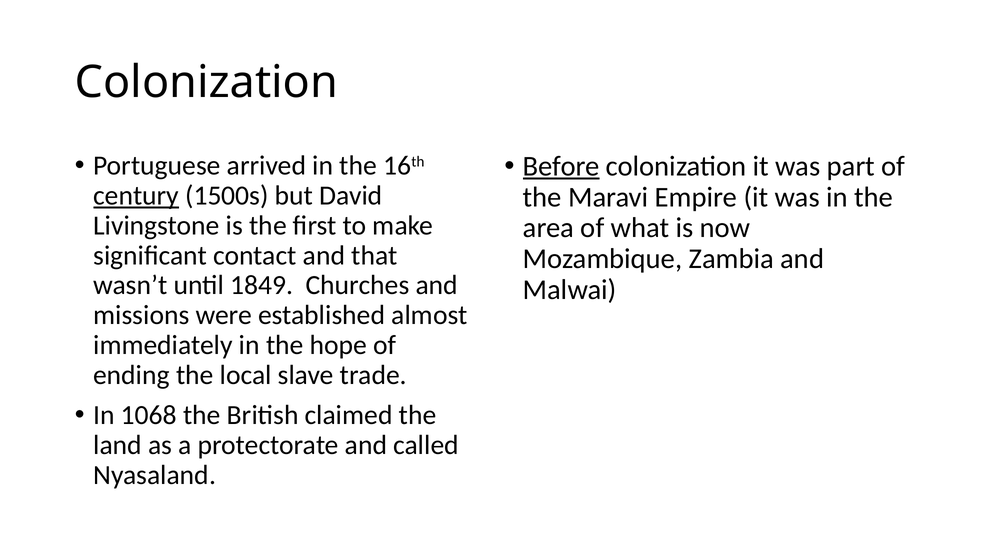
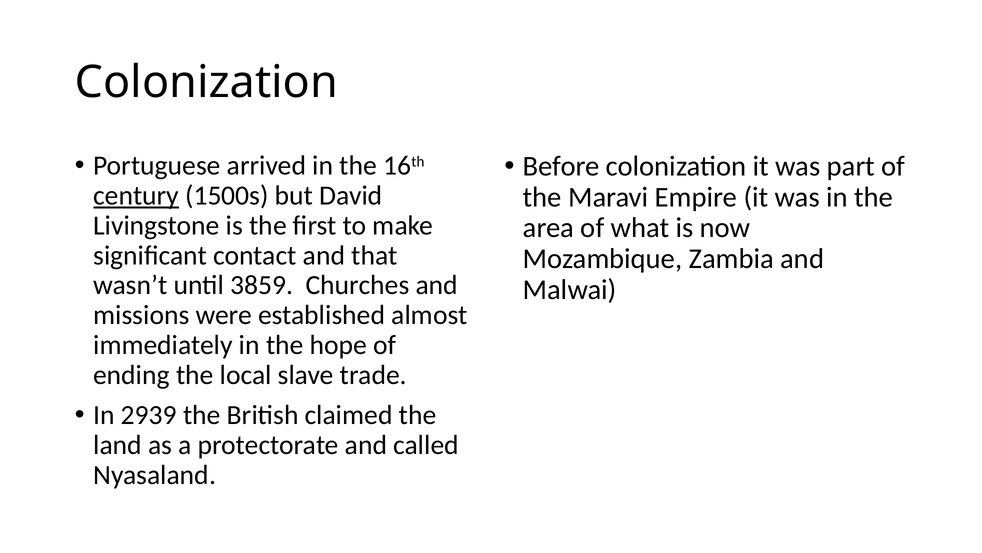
Before underline: present -> none
1849: 1849 -> 3859
1068: 1068 -> 2939
